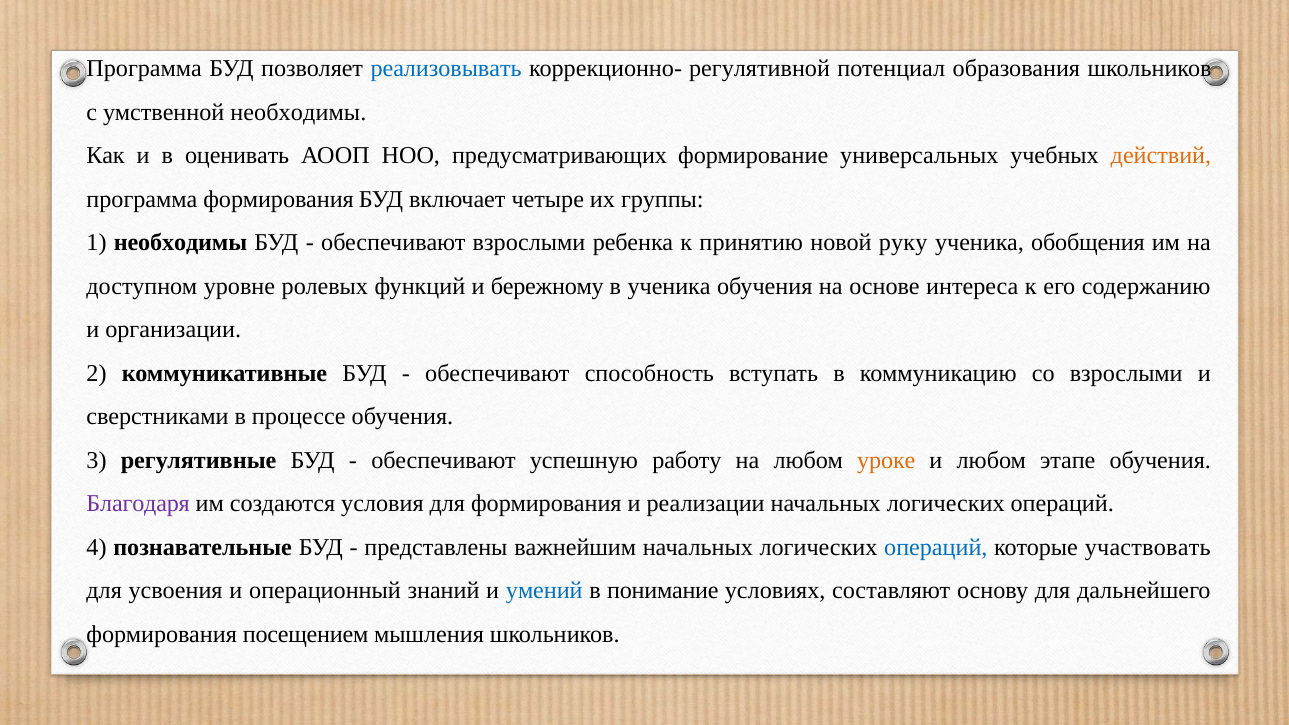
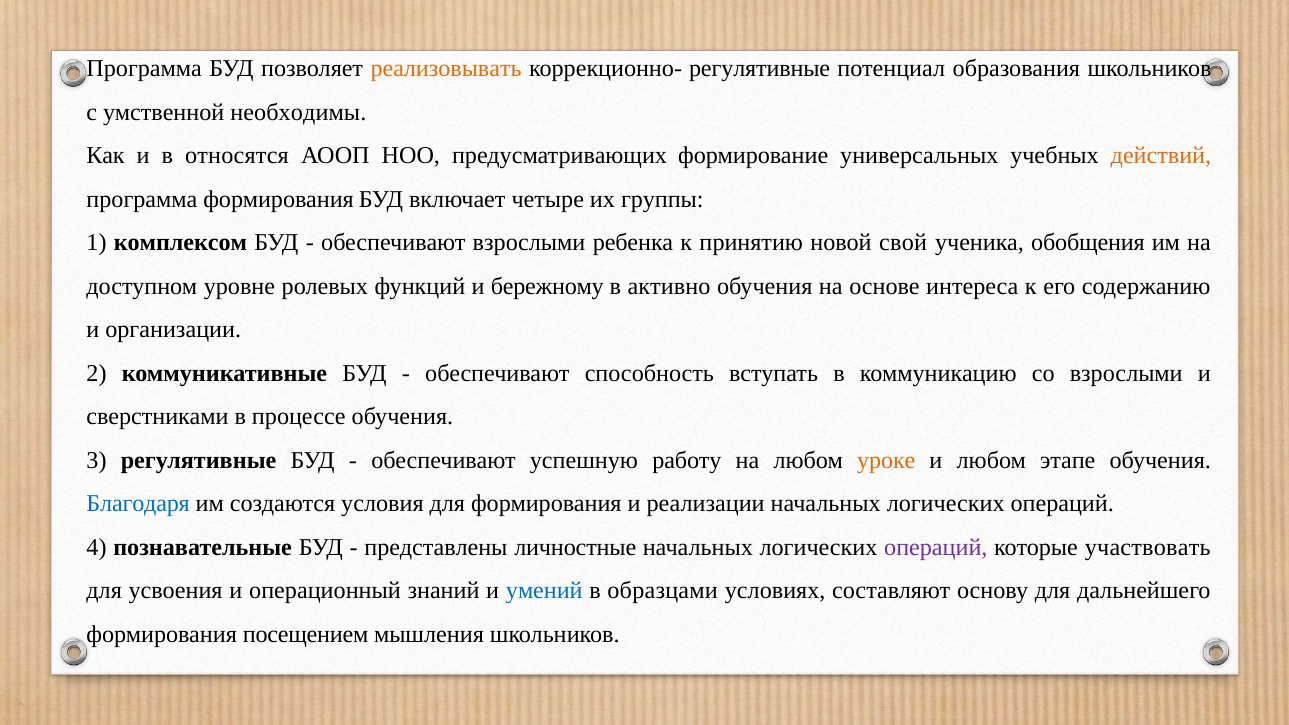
реализовывать colour: blue -> orange
коррекционно- регулятивной: регулятивной -> регулятивные
оценивать: оценивать -> относятся
1 необходимы: необходимы -> комплексом
руку: руку -> свой
в ученика: ученика -> активно
Благодаря colour: purple -> blue
важнейшим: важнейшим -> личностные
операций at (936, 547) colour: blue -> purple
понимание: понимание -> образцами
